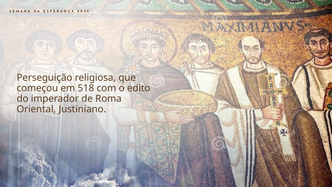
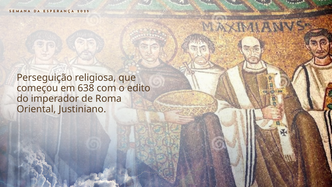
518: 518 -> 638
